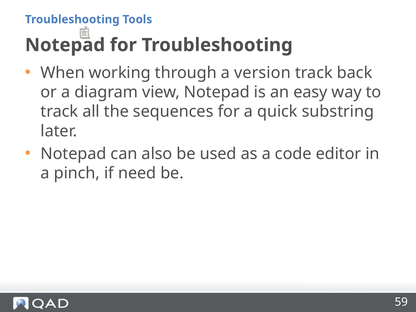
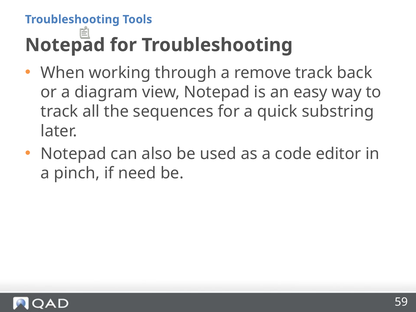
version: version -> remove
